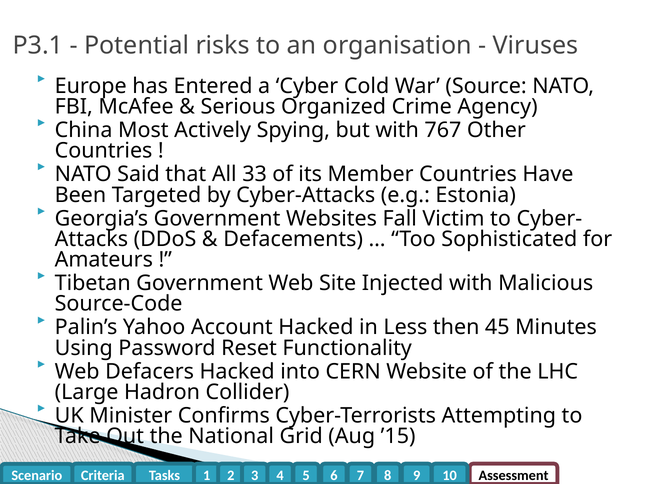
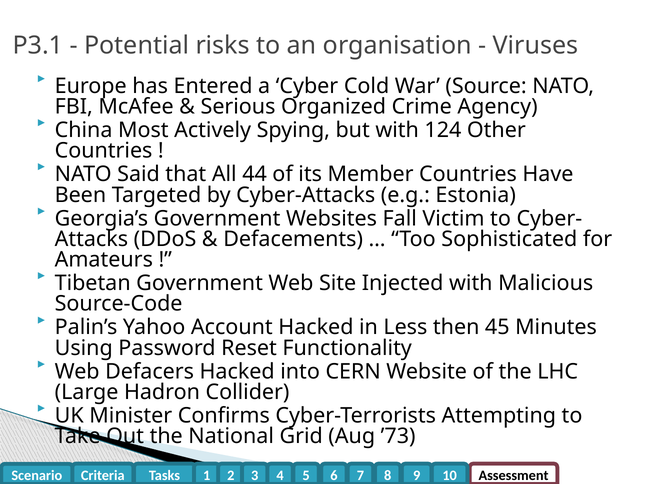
767: 767 -> 124
33: 33 -> 44
’15: ’15 -> ’73
